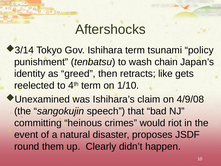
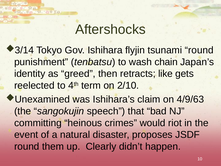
Ishihara term: term -> flyjin
tsunami policy: policy -> round
1/10: 1/10 -> 2/10
4/9/08: 4/9/08 -> 4/9/63
